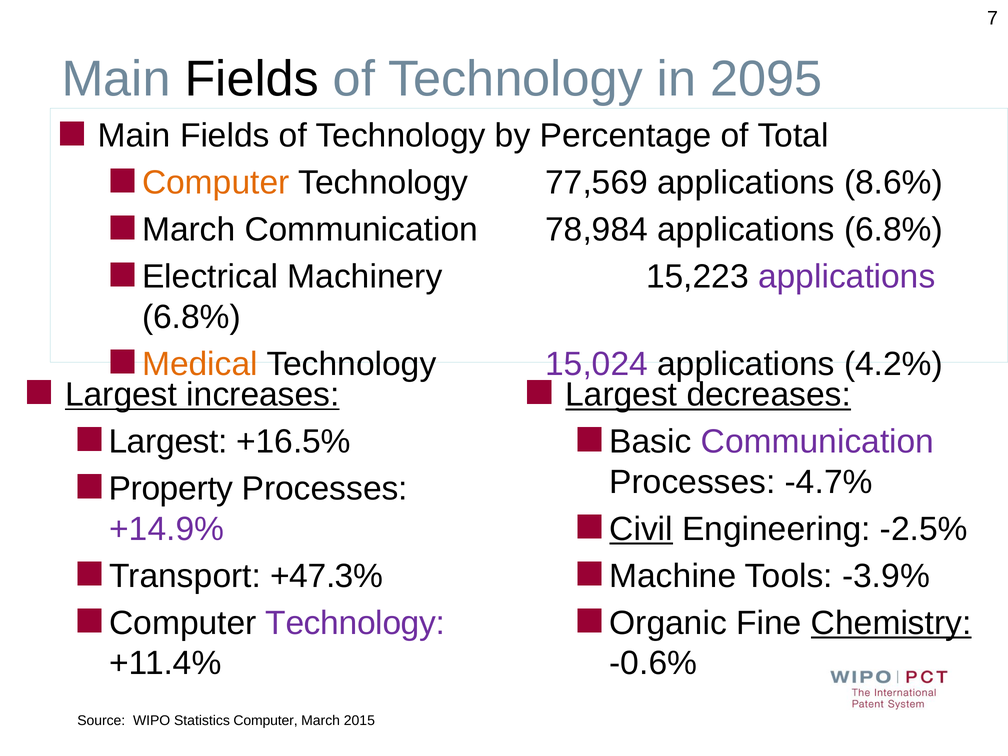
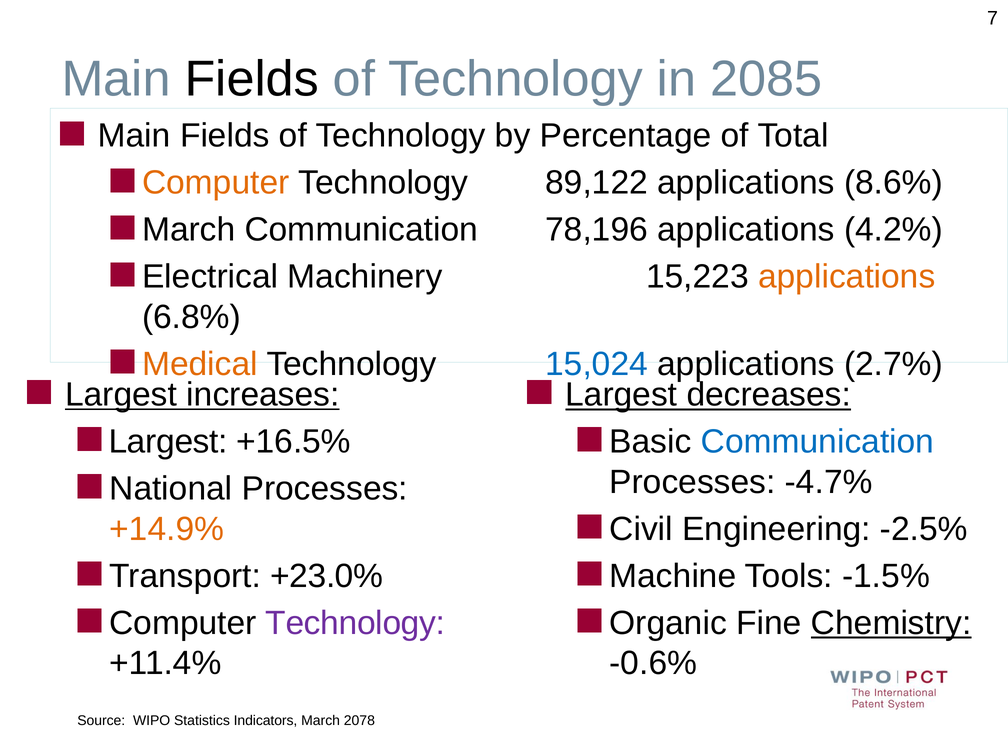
2095: 2095 -> 2085
77,569: 77,569 -> 89,122
78,984: 78,984 -> 78,196
6.8% at (893, 230): 6.8% -> 4.2%
applications at (847, 277) colour: purple -> orange
15,024 colour: purple -> blue
4.2%: 4.2% -> 2.7%
Communication at (818, 442) colour: purple -> blue
Property: Property -> National
+14.9% colour: purple -> orange
Civil underline: present -> none
+47.3%: +47.3% -> +23.0%
-3.9%: -3.9% -> -1.5%
Statistics Computer: Computer -> Indicators
2015: 2015 -> 2078
